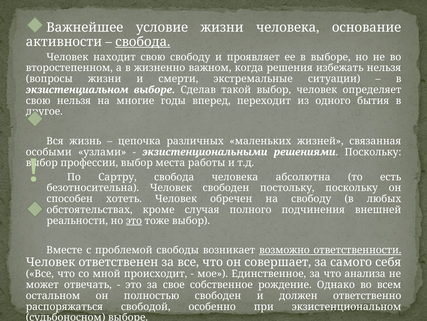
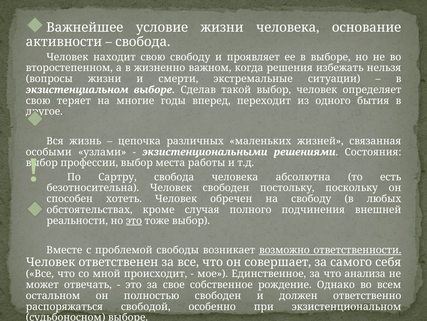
свобода at (143, 42) underline: present -> none
свою нельзя: нельзя -> теряет
решениями Поскольку: Поскольку -> Состояния
